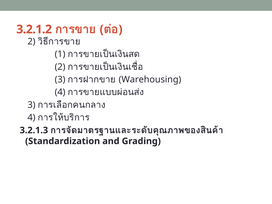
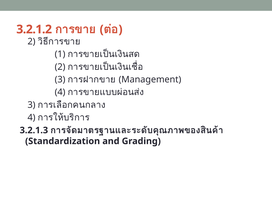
Warehousing: Warehousing -> Management
